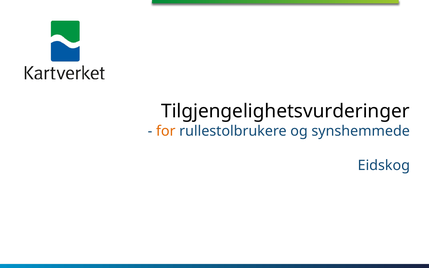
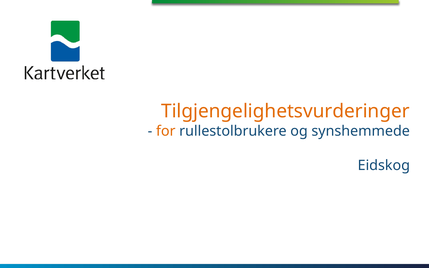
Tilgjengelighetsvurderinger colour: black -> orange
